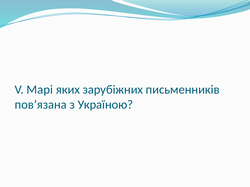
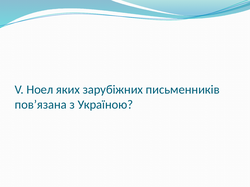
Марі: Марі -> Ноел
